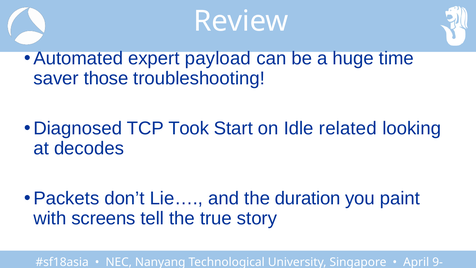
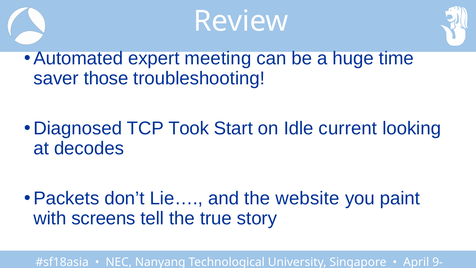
payload: payload -> meeting
related: related -> current
duration: duration -> website
